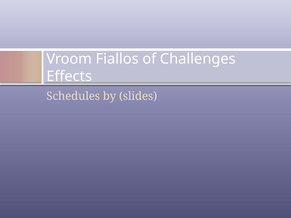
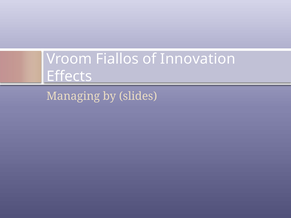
Challenges: Challenges -> Innovation
Schedules: Schedules -> Managing
